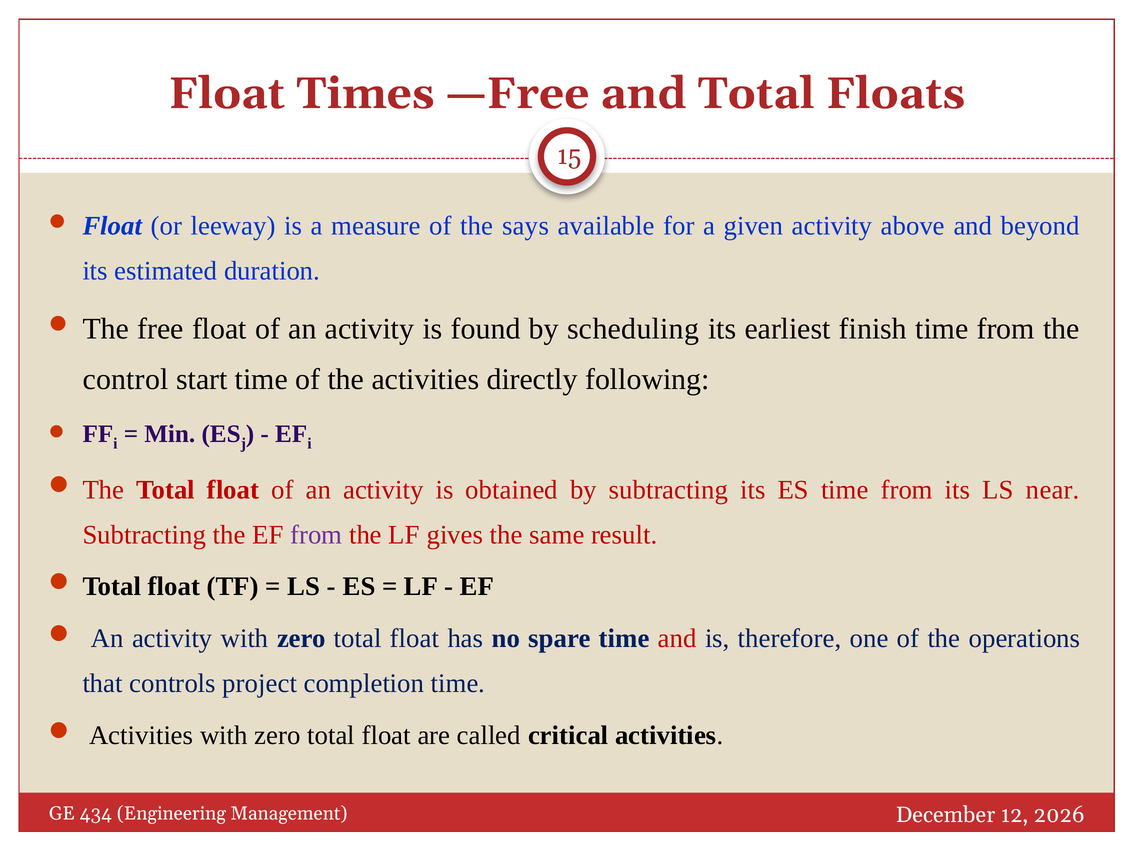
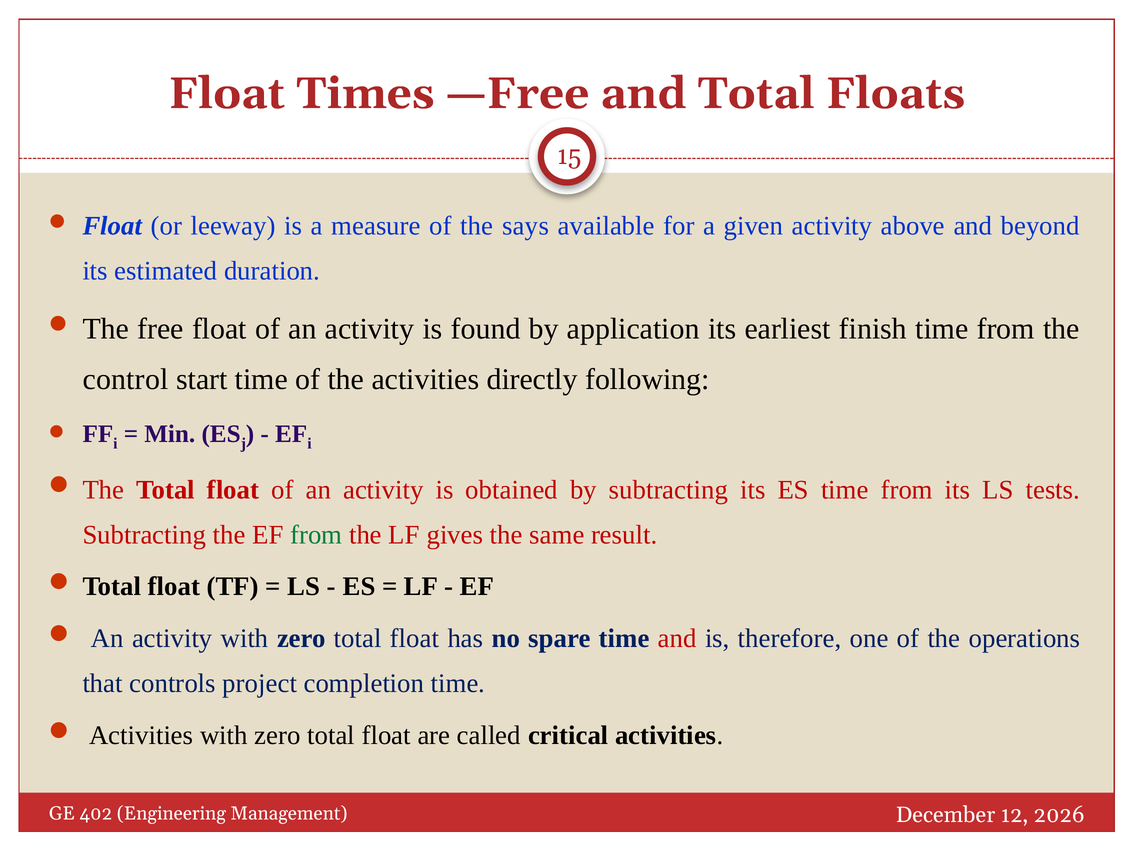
scheduling: scheduling -> application
near: near -> tests
from at (316, 534) colour: purple -> green
434: 434 -> 402
